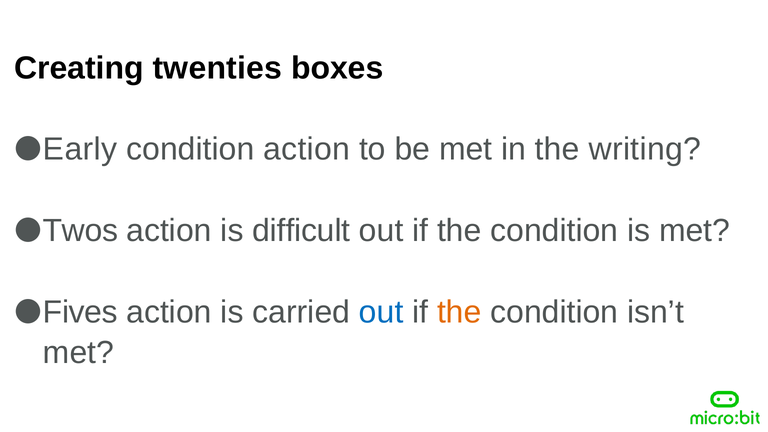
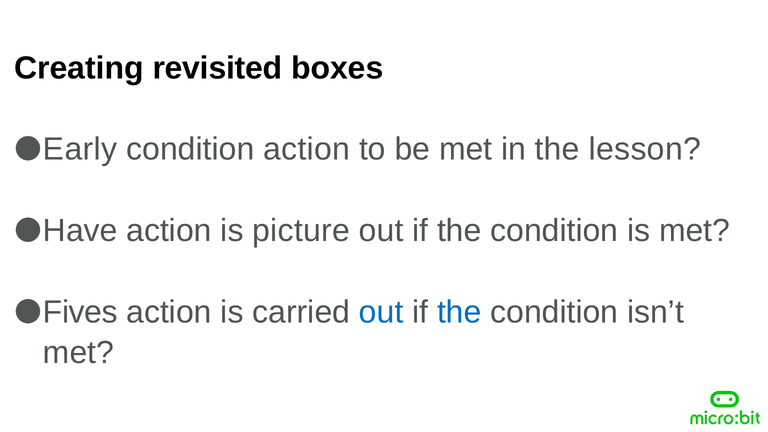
twenties: twenties -> revisited
writing: writing -> lesson
Twos: Twos -> Have
difficult: difficult -> picture
the at (459, 312) colour: orange -> blue
